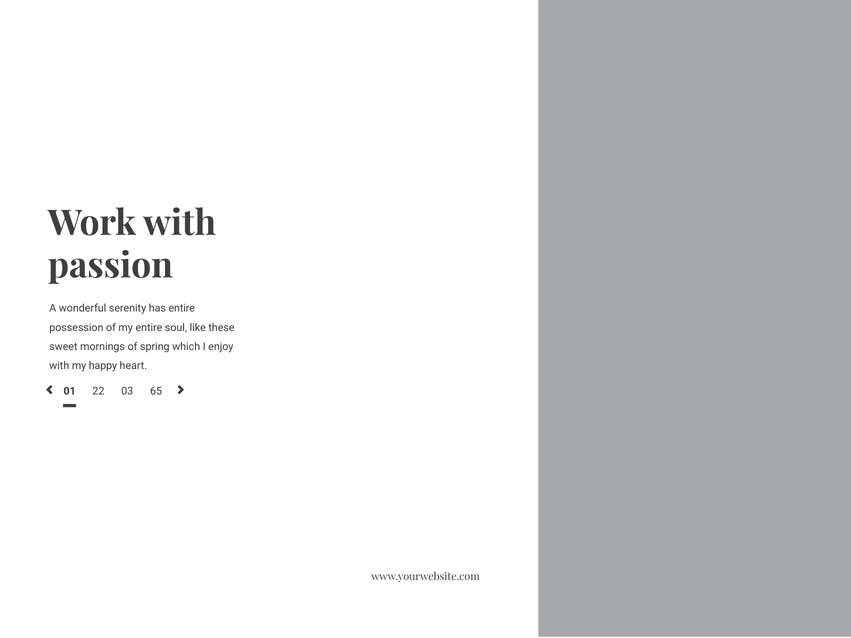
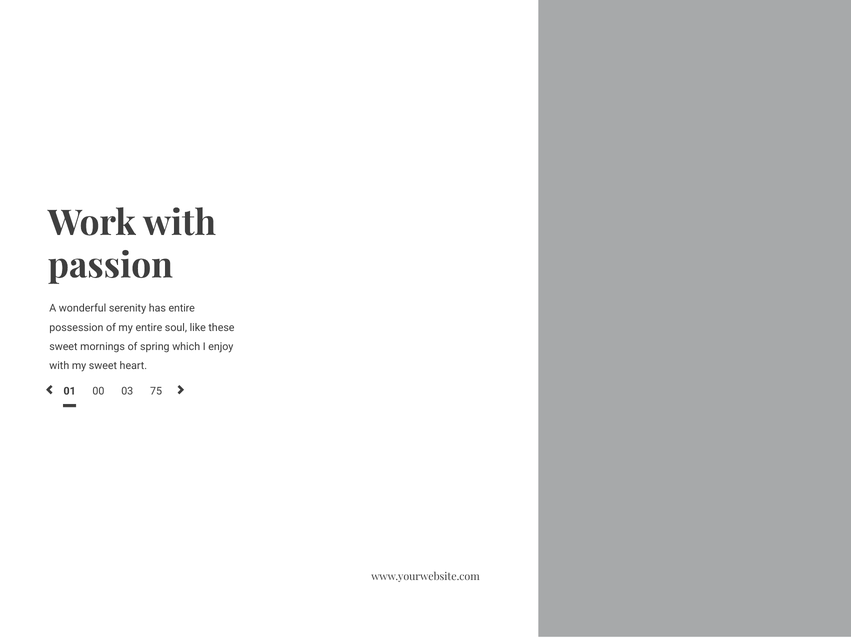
my happy: happy -> sweet
22: 22 -> 00
65: 65 -> 75
